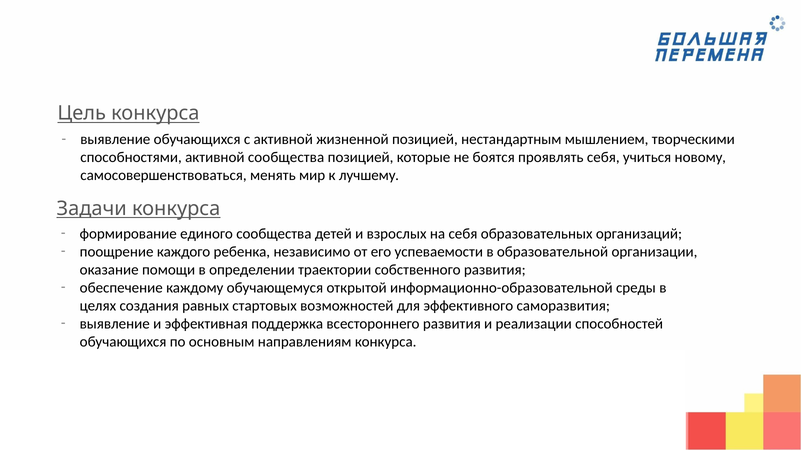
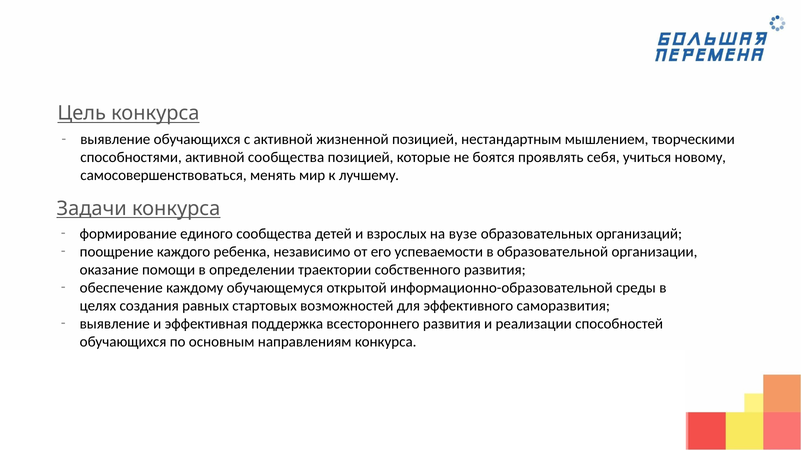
на себя: себя -> вузе
